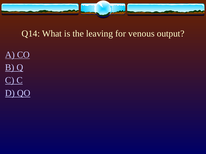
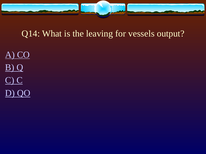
venous: venous -> vessels
